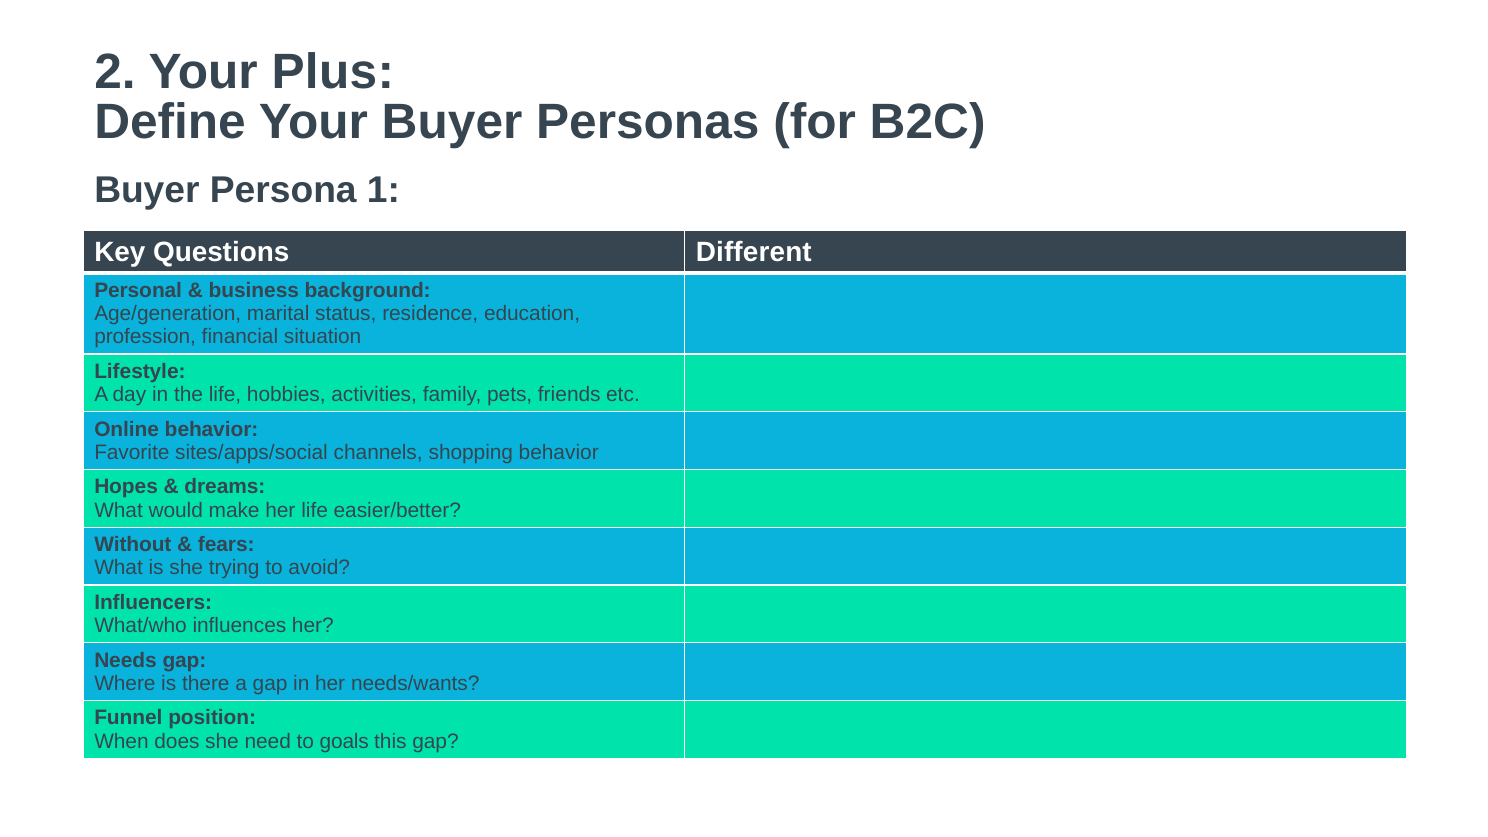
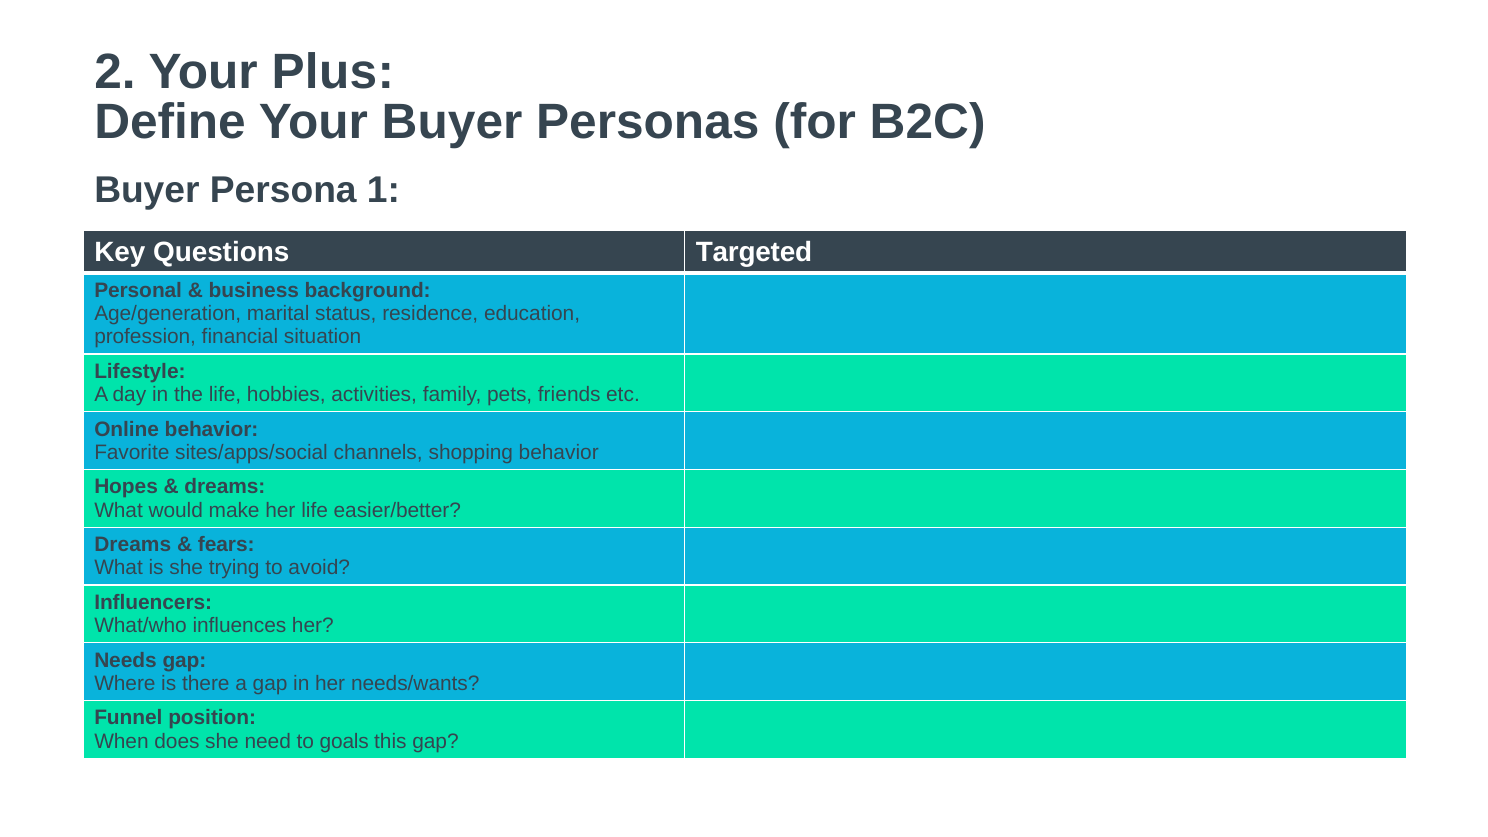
Different: Different -> Targeted
Without at (133, 545): Without -> Dreams
